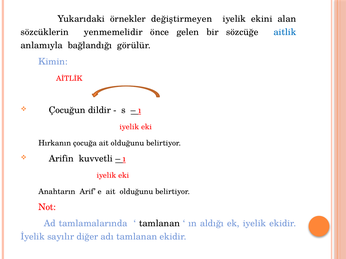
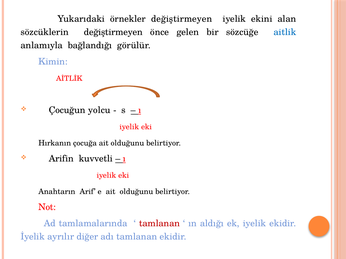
sözcüklerin yenmemelidir: yenmemelidir -> değiştirmeyen
dildir: dildir -> yolcu
tamlanan at (159, 224) colour: black -> red
sayılır: sayılır -> ayrılır
